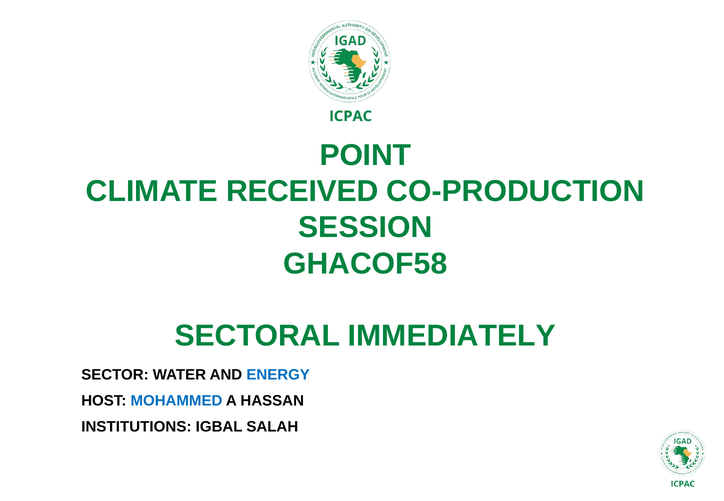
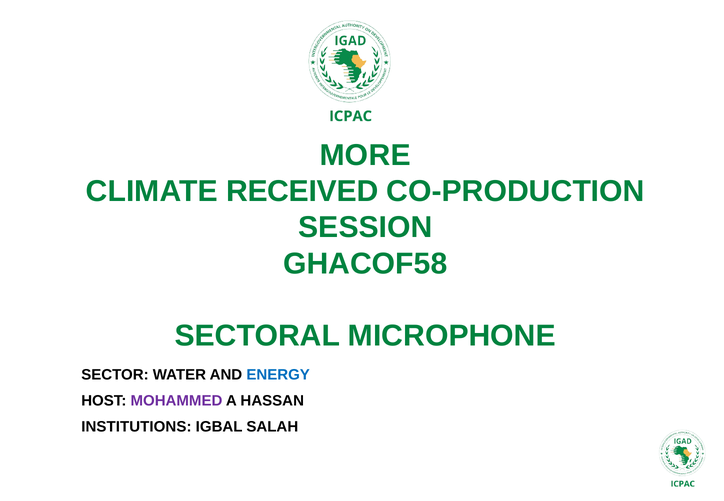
POINT: POINT -> MORE
IMMEDIATELY: IMMEDIATELY -> MICROPHONE
MOHAMMED colour: blue -> purple
